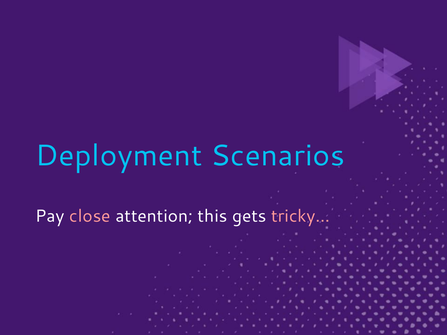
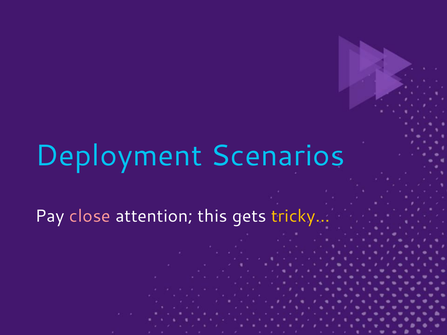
tricky… colour: pink -> yellow
